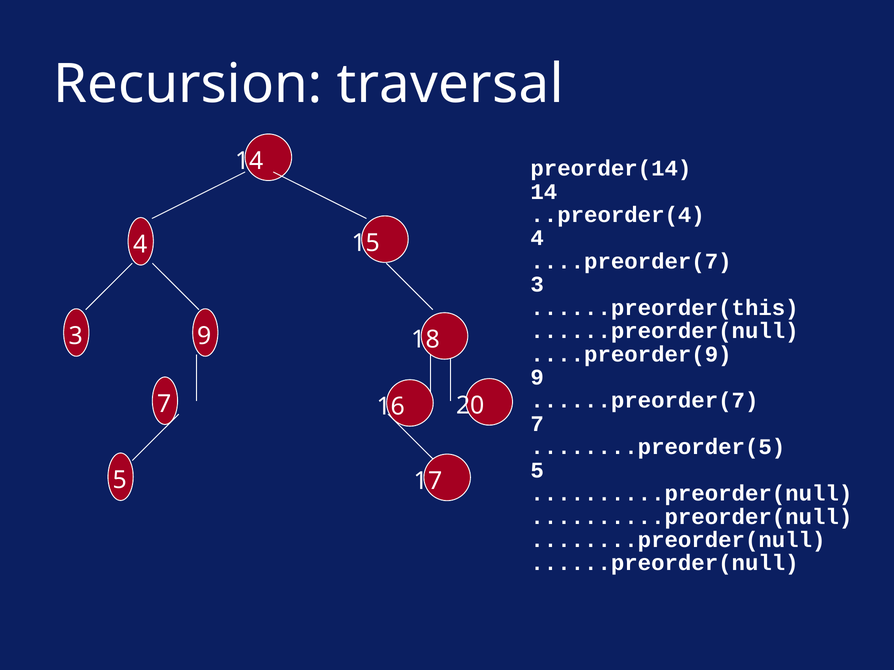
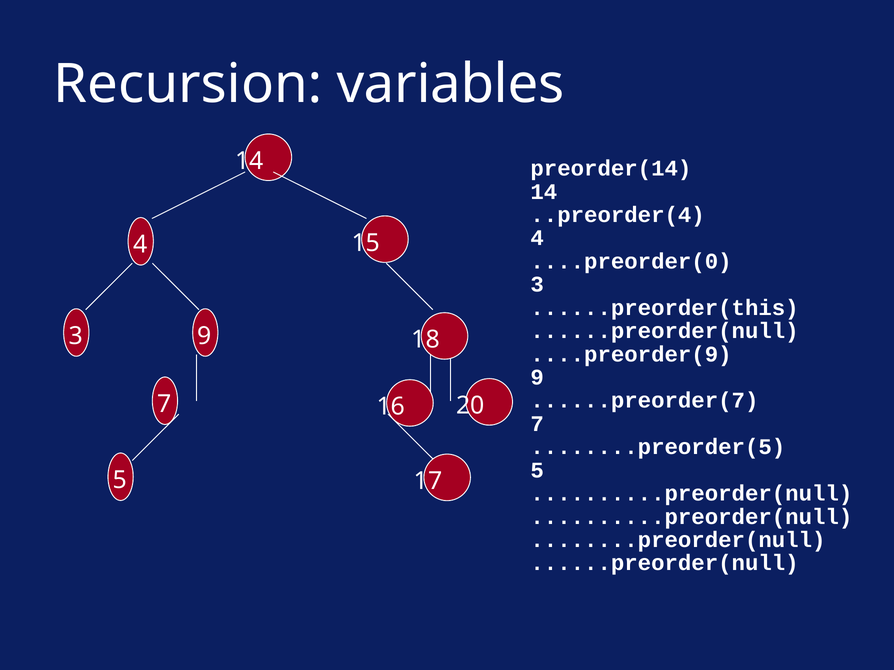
traversal: traversal -> variables
....preorder(7: ....preorder(7 -> ....preorder(0
